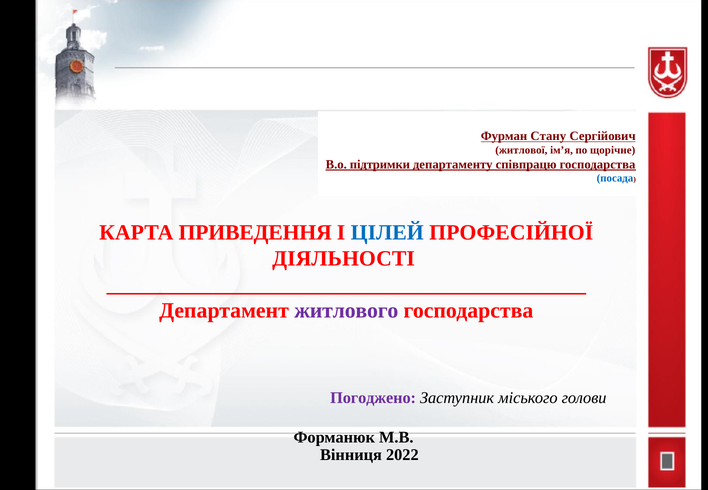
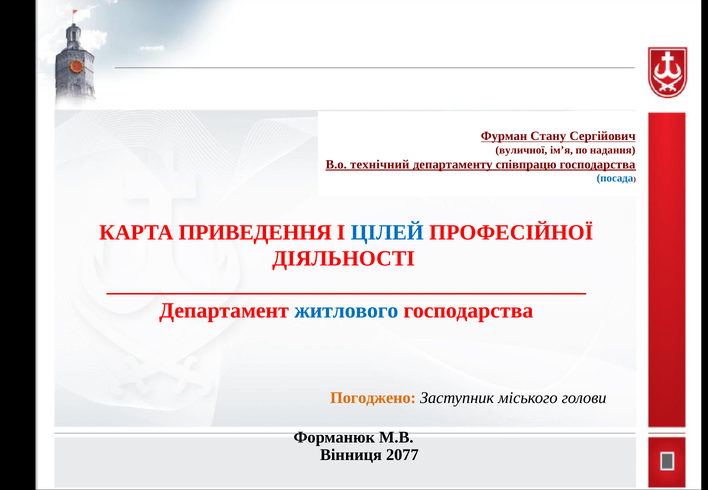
житлової: житлової -> вуличної
щорічне: щорічне -> надання
підтримки: підтримки -> технічний
житлового colour: purple -> blue
Погоджено colour: purple -> orange
2022: 2022 -> 2077
